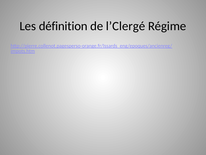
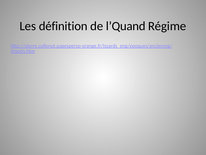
l’Clergé: l’Clergé -> l’Quand
